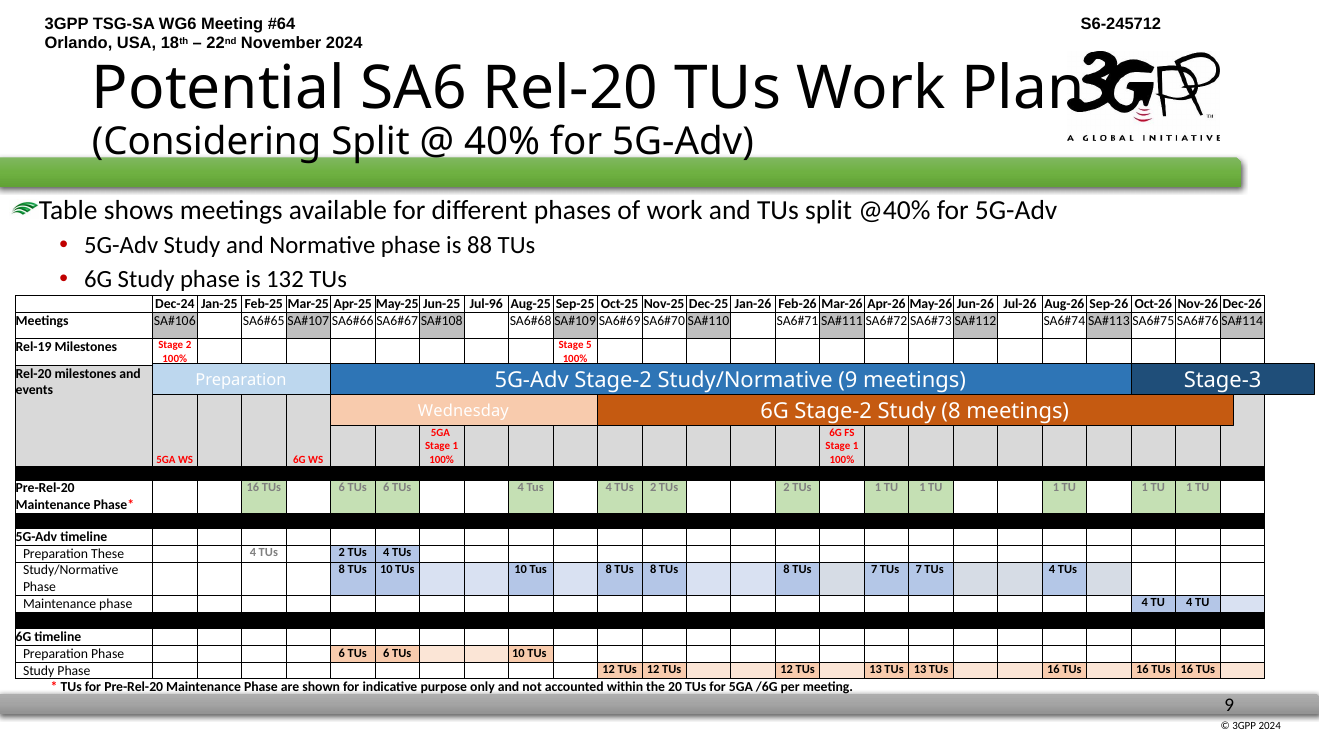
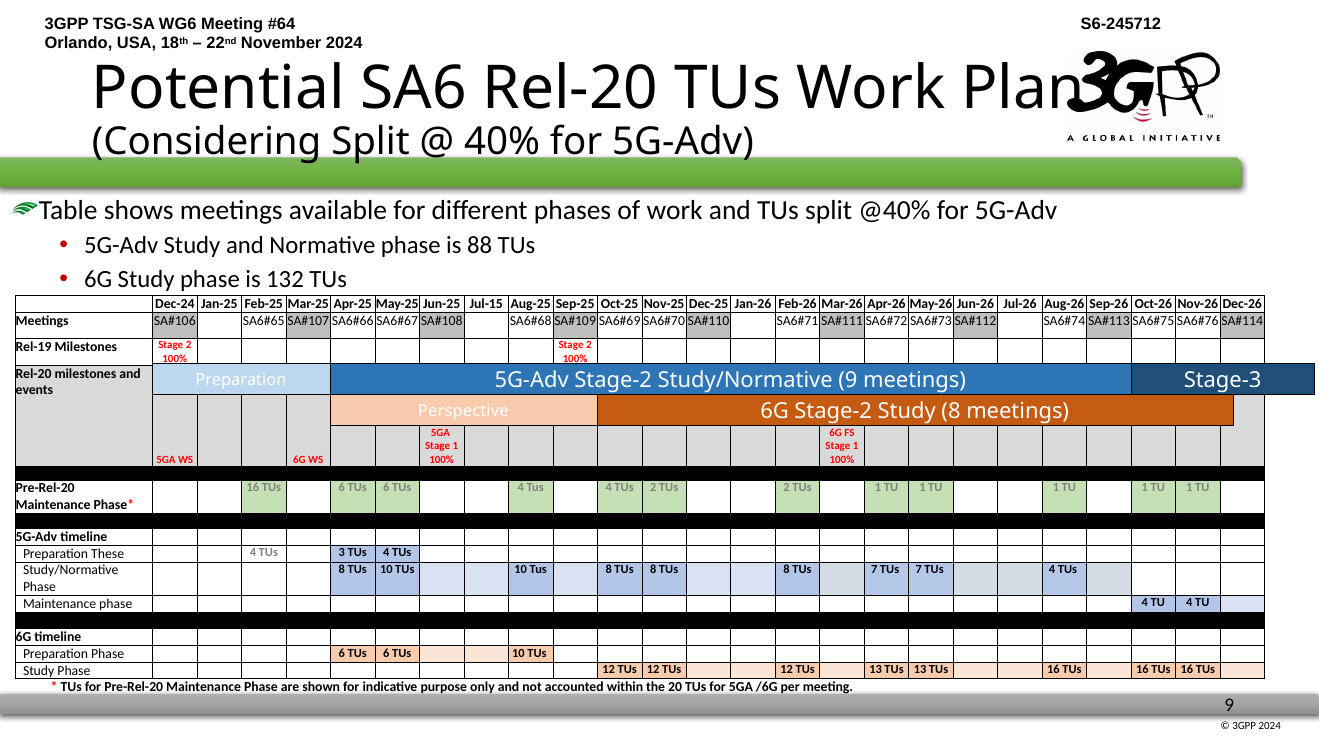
Jul-96: Jul-96 -> Jul-15
5 at (589, 345): 5 -> 2
Wednesday: Wednesday -> Perspective
2 at (342, 553): 2 -> 3
